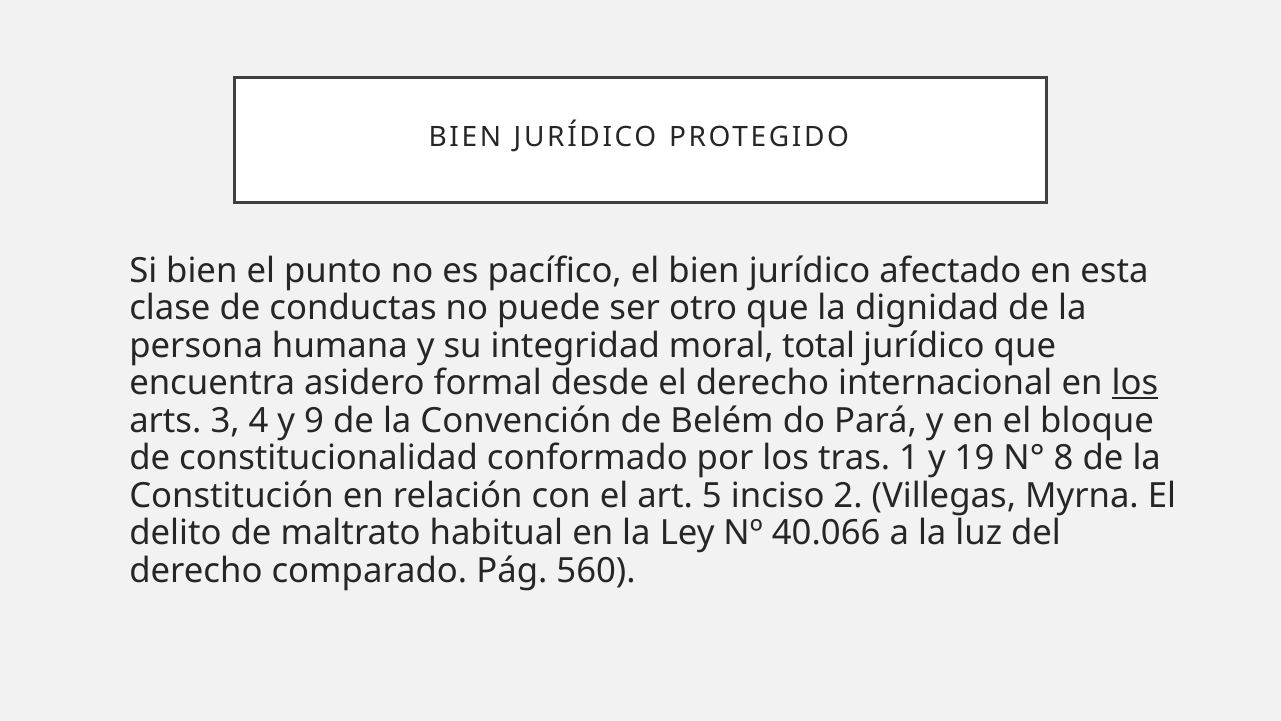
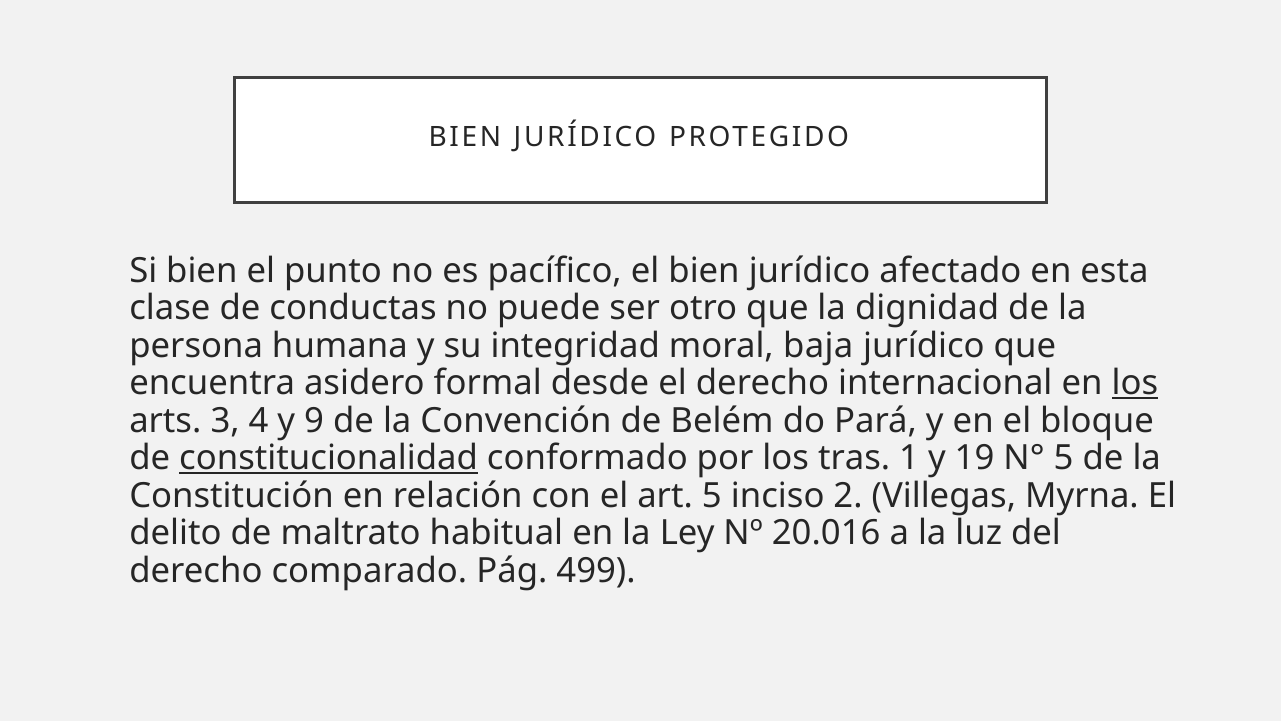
total: total -> baja
constitucionalidad underline: none -> present
N° 8: 8 -> 5
40.066: 40.066 -> 20.016
560: 560 -> 499
